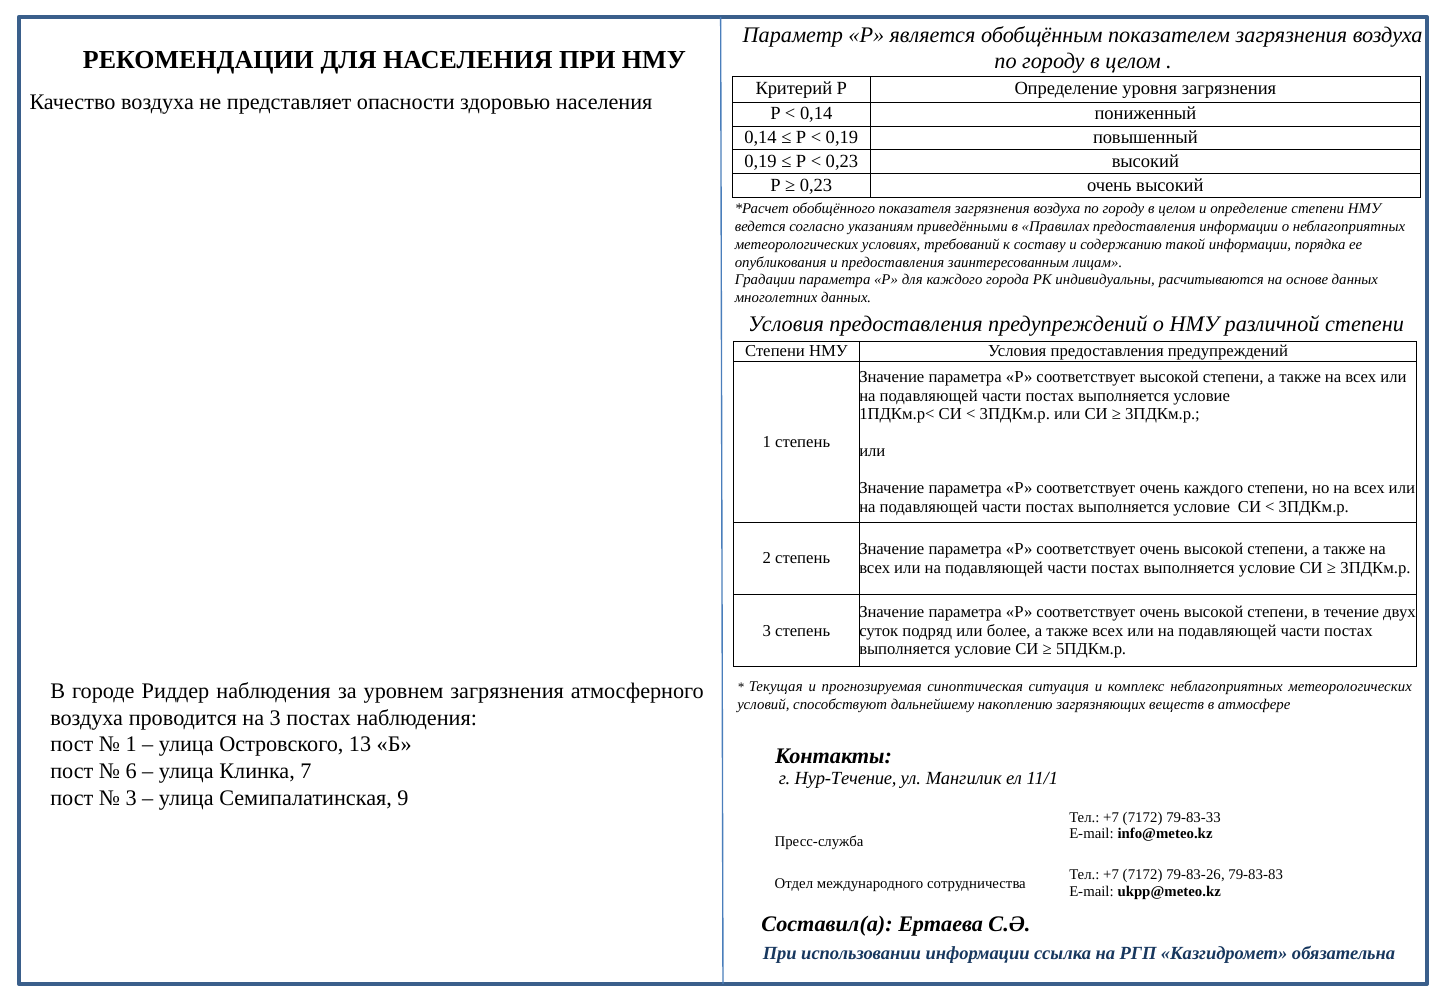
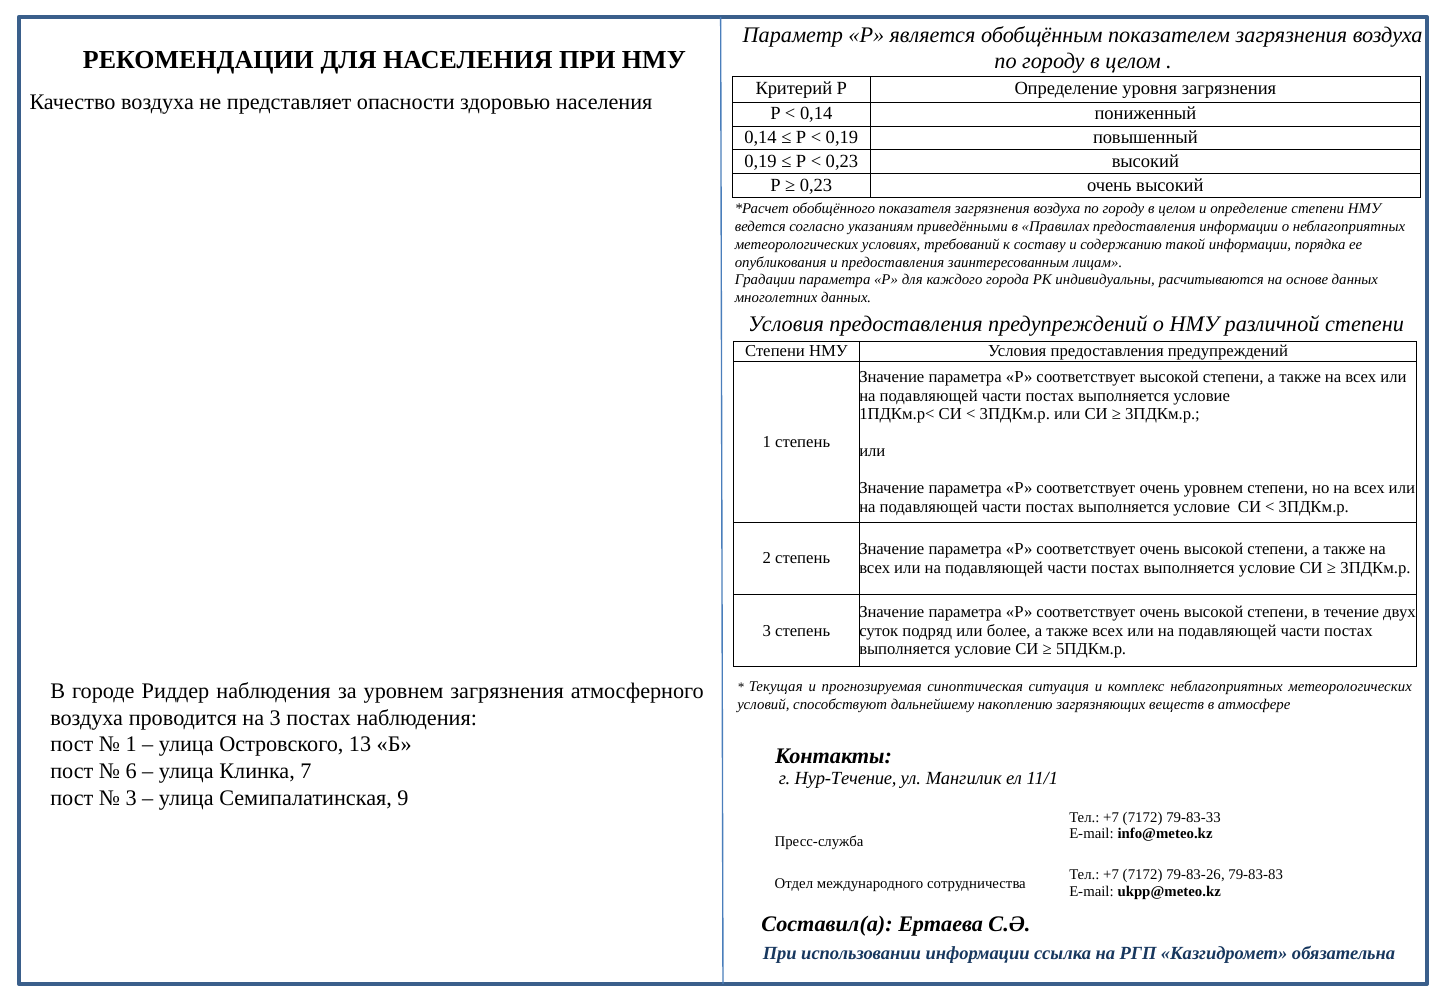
очень каждого: каждого -> уровнем
